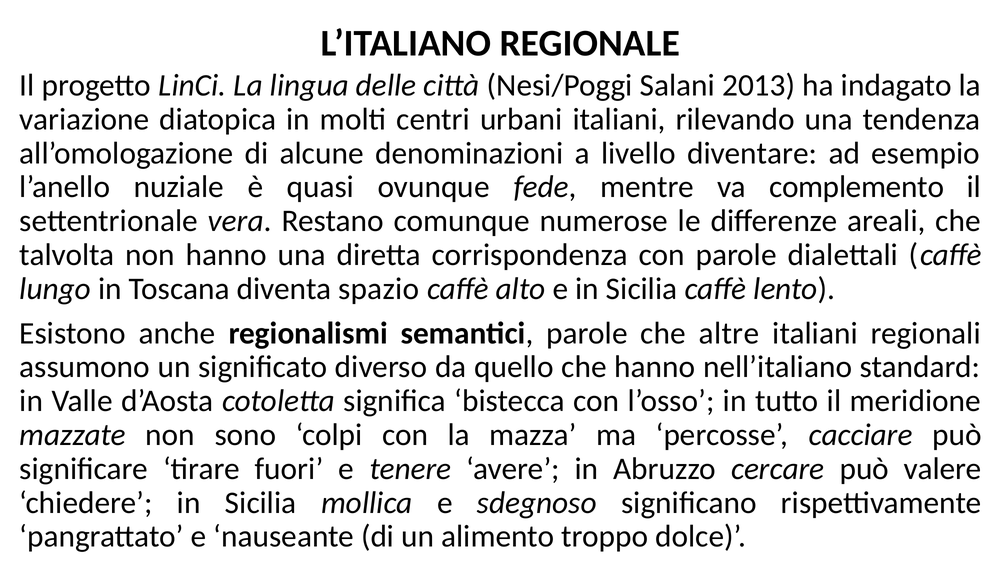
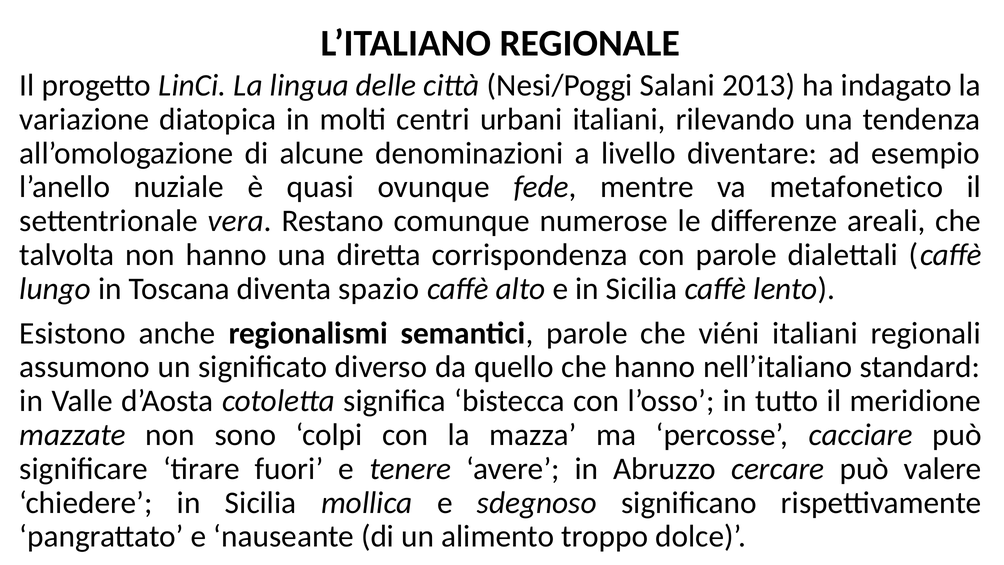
complemento: complemento -> metafonetico
altre: altre -> viéni
